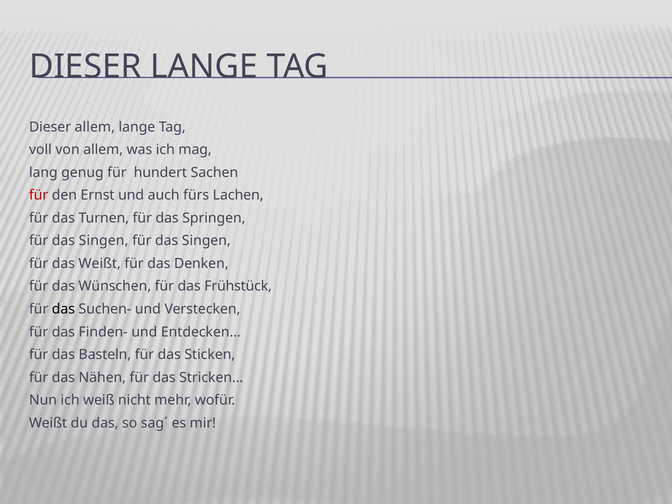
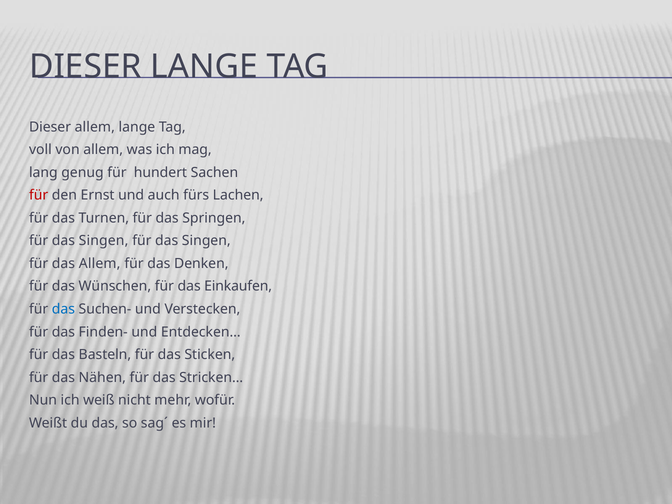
das Weißt: Weißt -> Allem
Frühstück: Frühstück -> Einkaufen
das at (63, 309) colour: black -> blue
